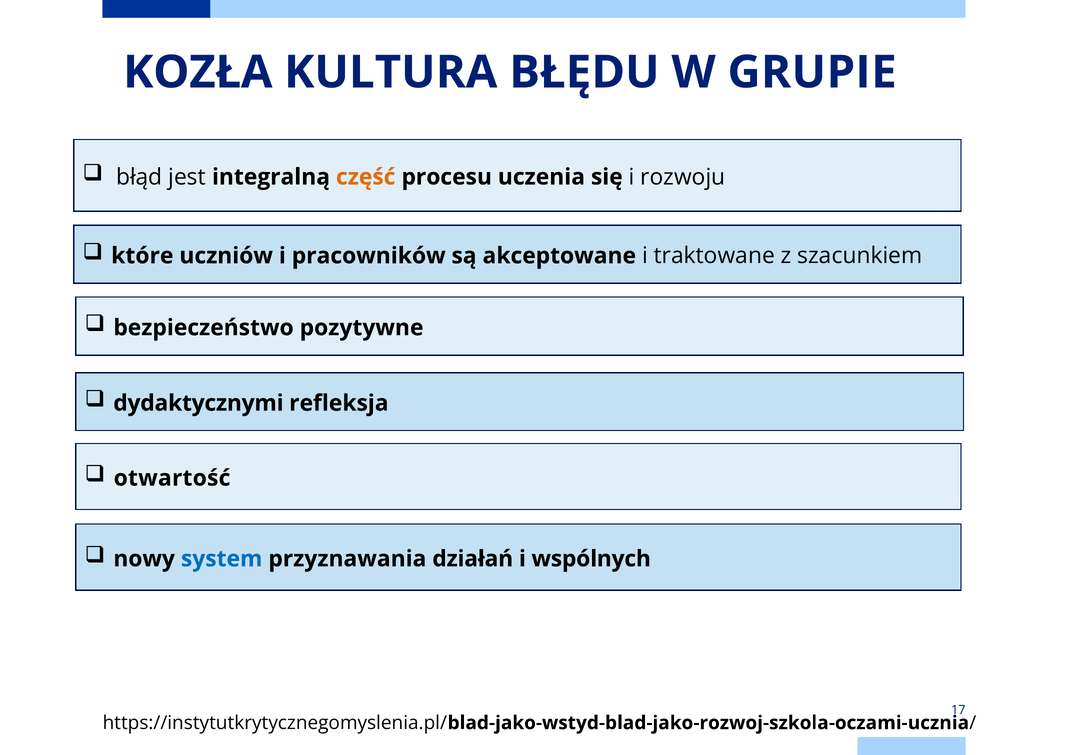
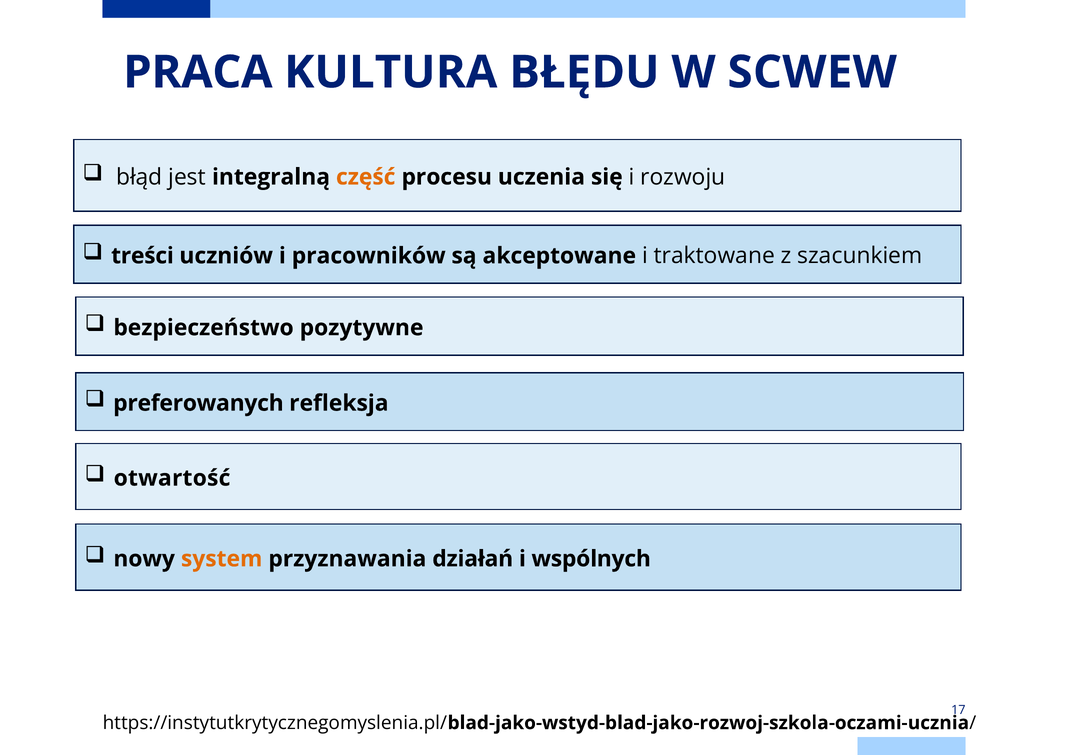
KOZŁA: KOZŁA -> PRACA
GRUPIE: GRUPIE -> SCWEW
które: które -> treści
dydaktycznymi: dydaktycznymi -> preferowanych
system colour: blue -> orange
